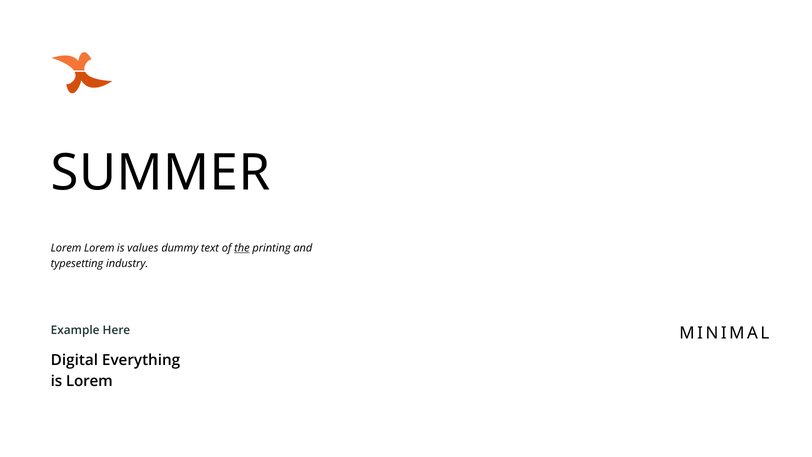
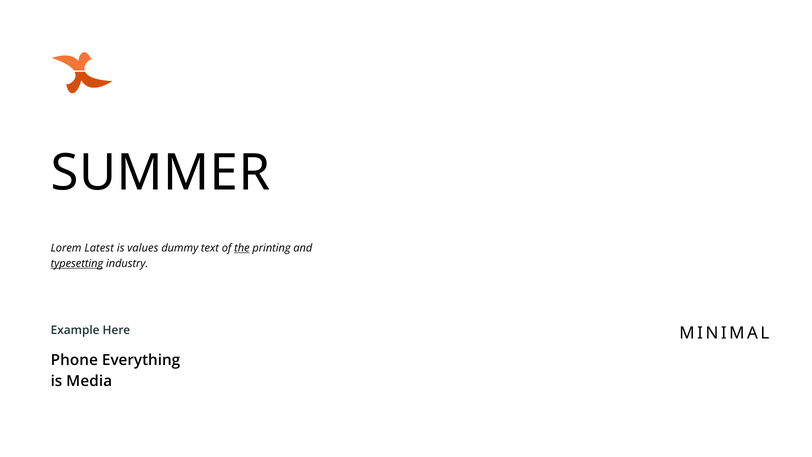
Lorem Lorem: Lorem -> Latest
typesetting underline: none -> present
Digital: Digital -> Phone
is Lorem: Lorem -> Media
